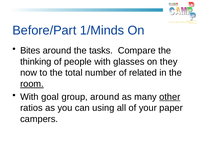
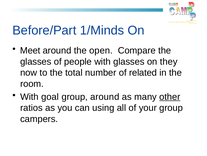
Bites: Bites -> Meet
tasks: tasks -> open
thinking at (36, 61): thinking -> glasses
room underline: present -> none
your paper: paper -> group
